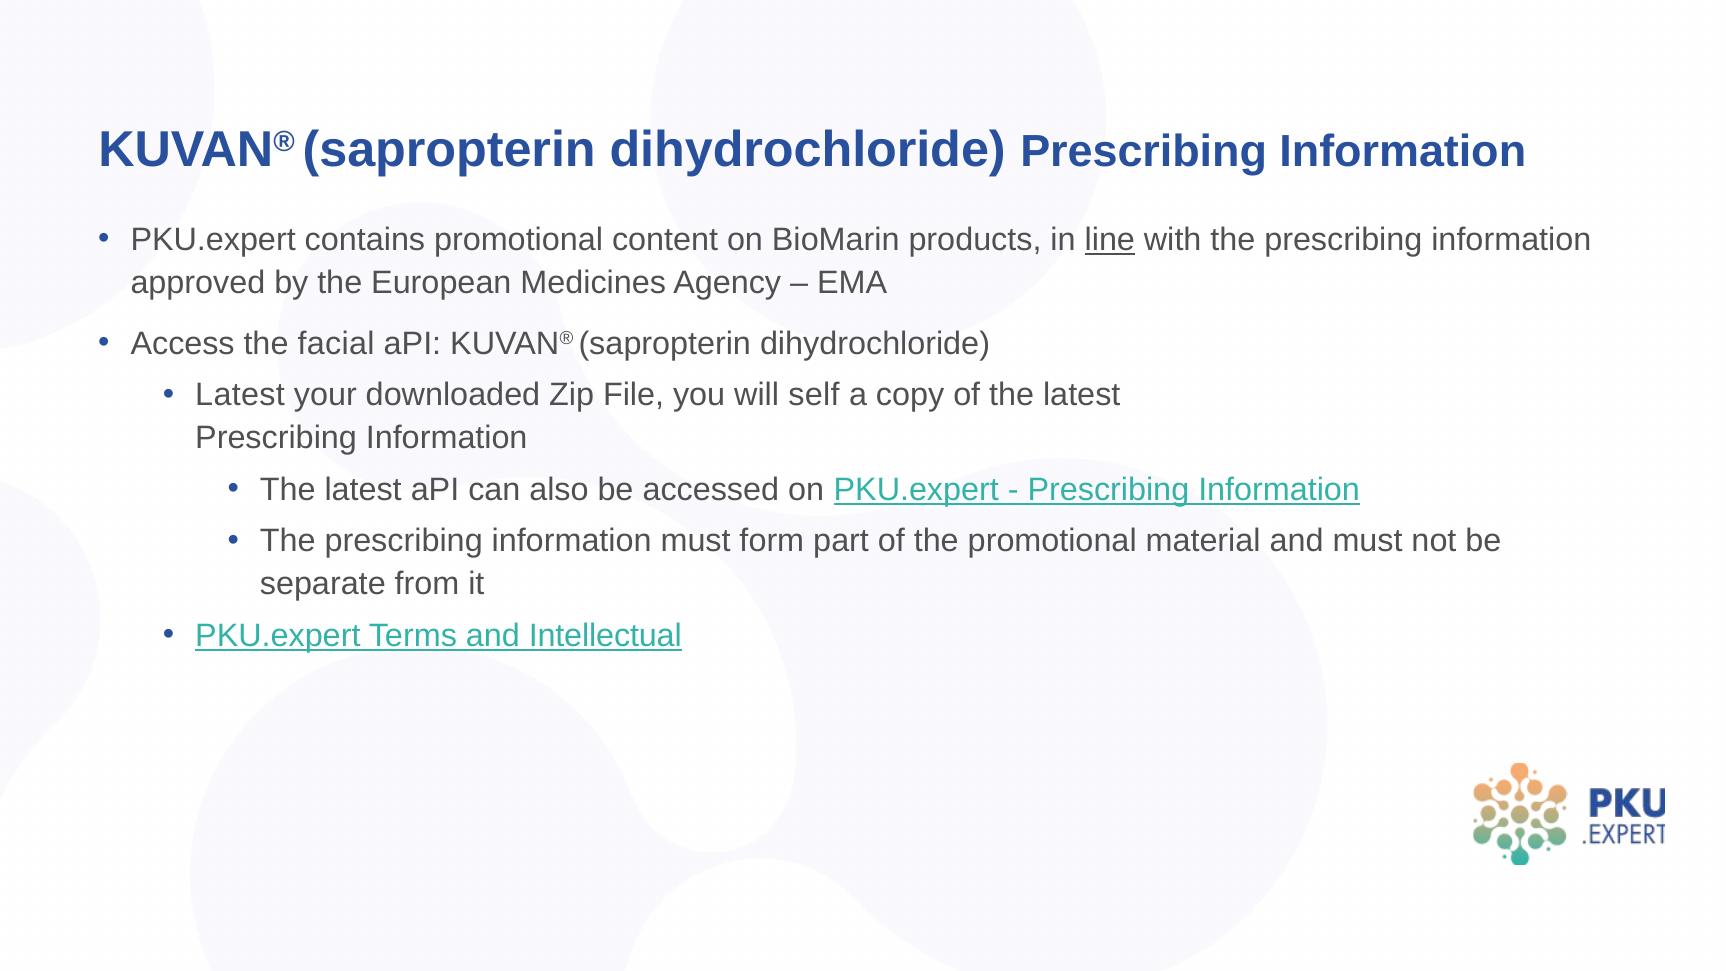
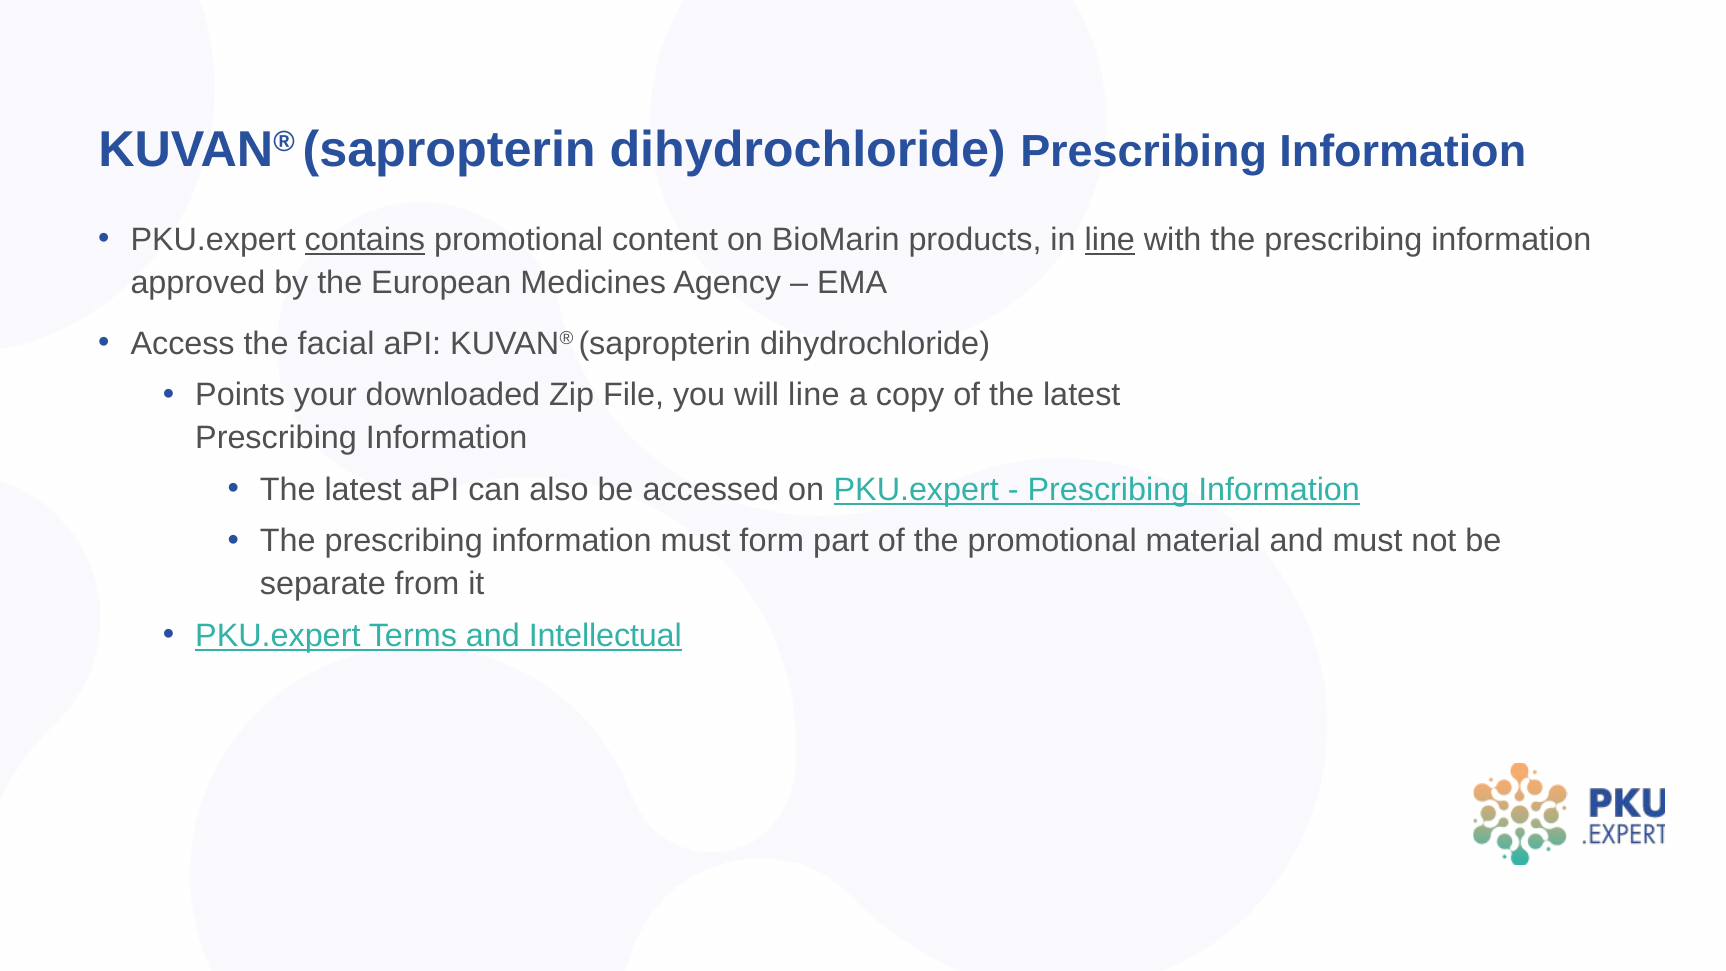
contains underline: none -> present
Latest at (240, 395): Latest -> Points
will self: self -> line
